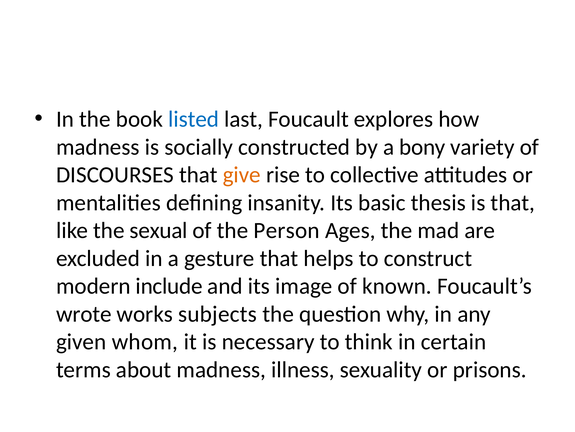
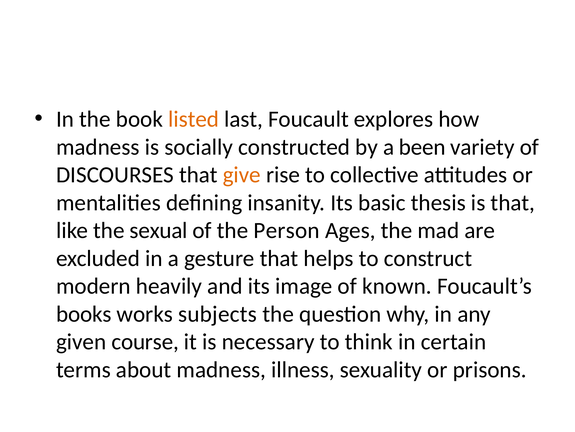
listed colour: blue -> orange
bony: bony -> been
include: include -> heavily
wrote: wrote -> books
whom: whom -> course
